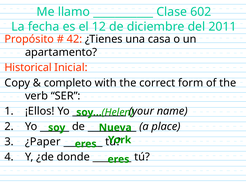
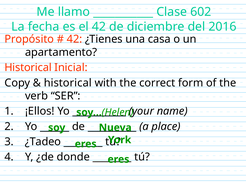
el 12: 12 -> 42
2011: 2011 -> 2016
completo at (68, 83): completo -> historical
¿Paper: ¿Paper -> ¿Tadeo
